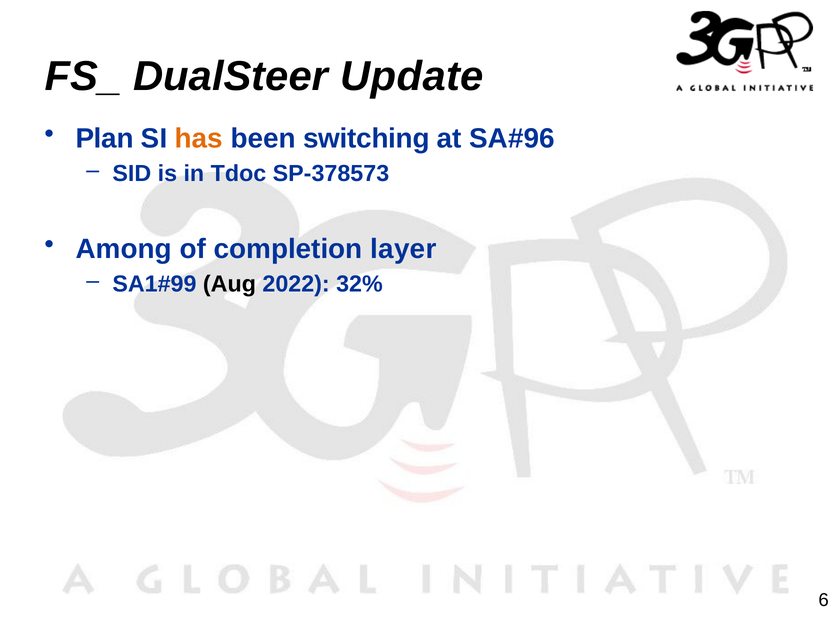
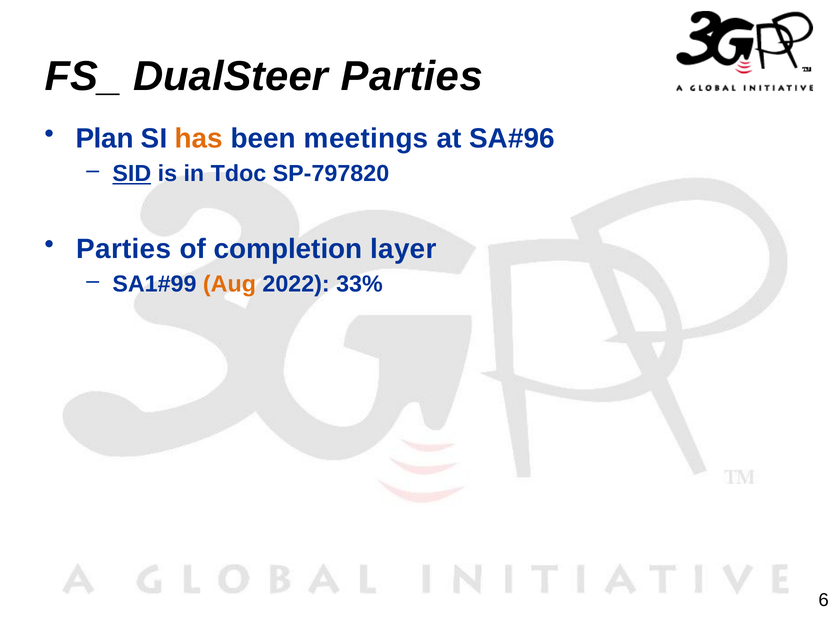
DualSteer Update: Update -> Parties
switching: switching -> meetings
SID underline: none -> present
SP-378573: SP-378573 -> SP-797820
Among at (124, 250): Among -> Parties
Aug colour: black -> orange
32%: 32% -> 33%
